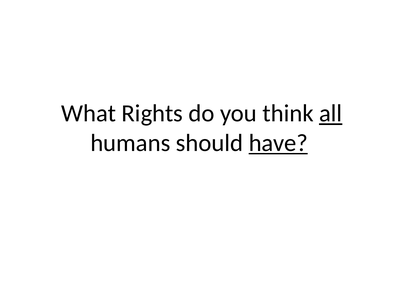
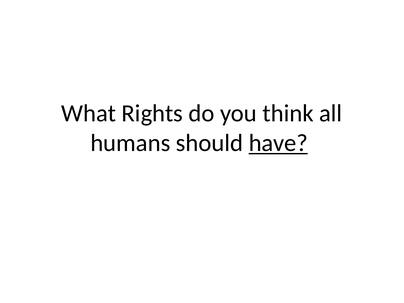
all underline: present -> none
